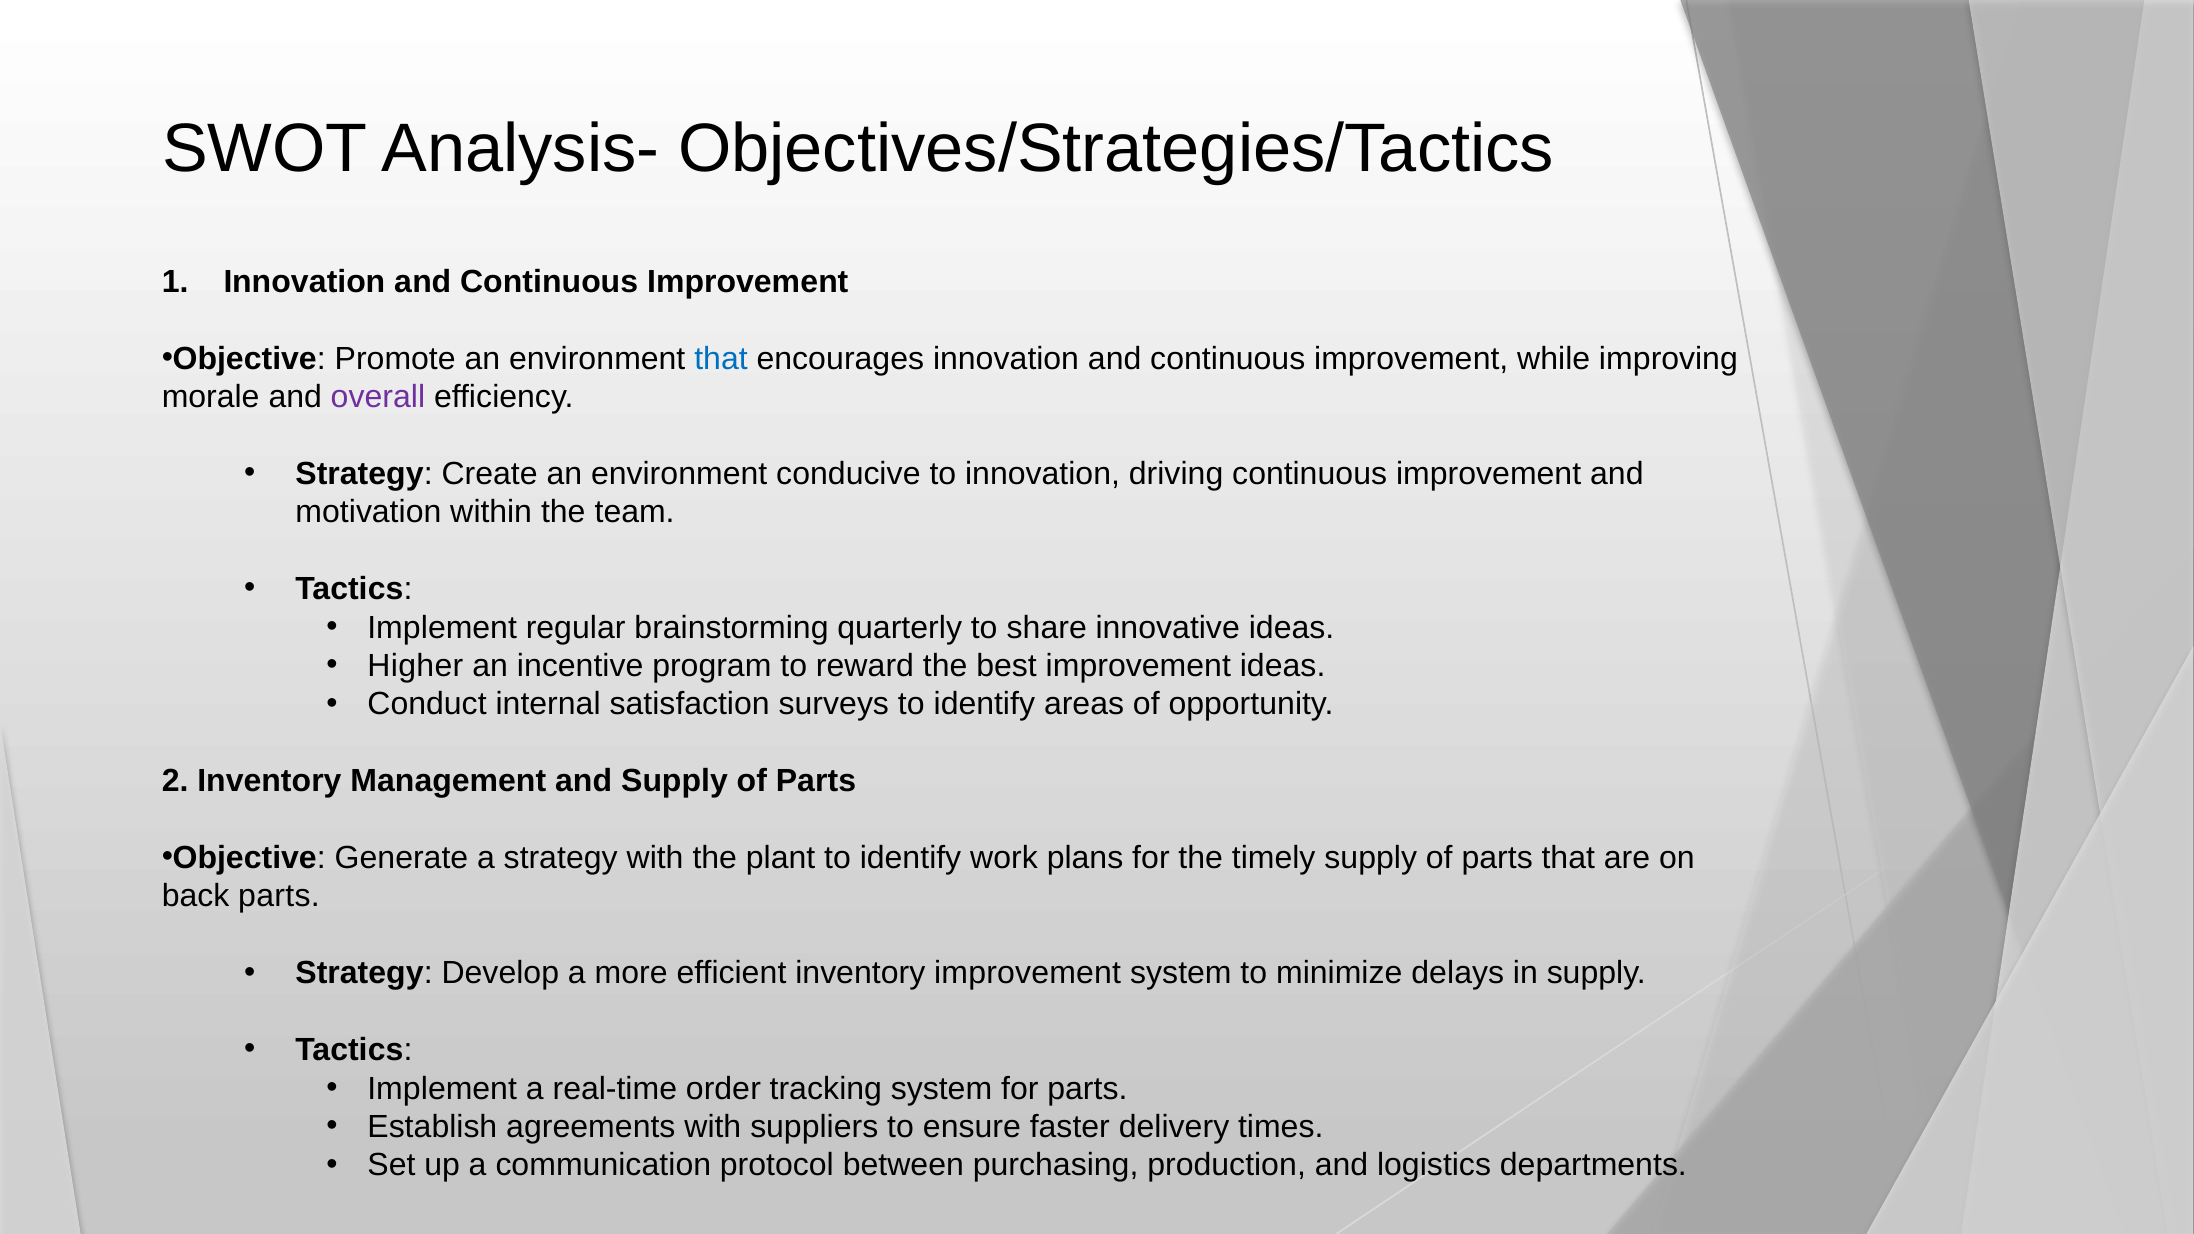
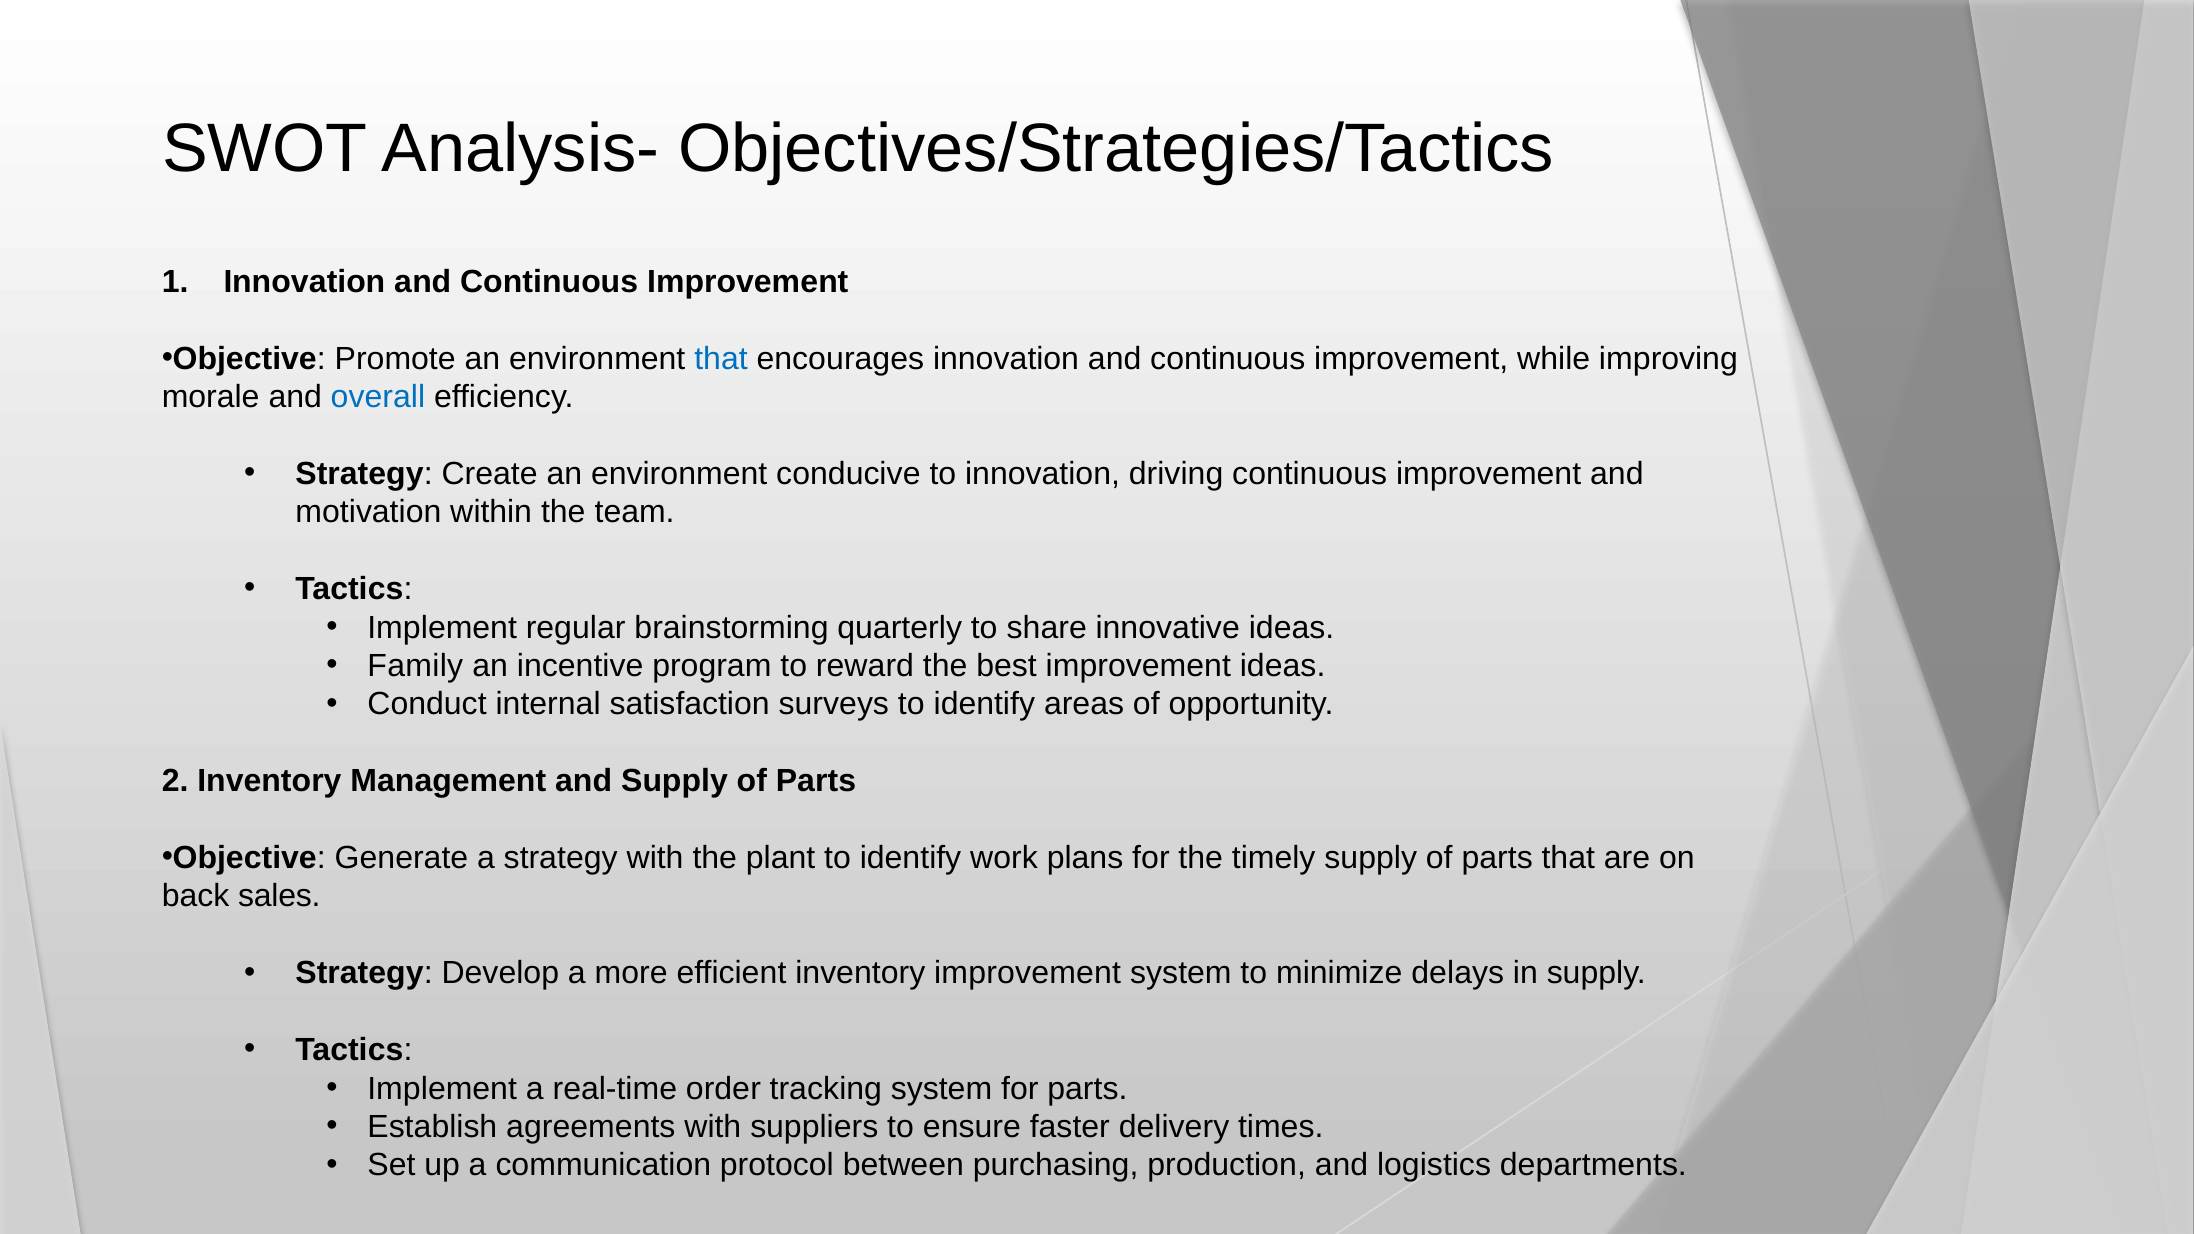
overall colour: purple -> blue
Higher: Higher -> Family
back parts: parts -> sales
